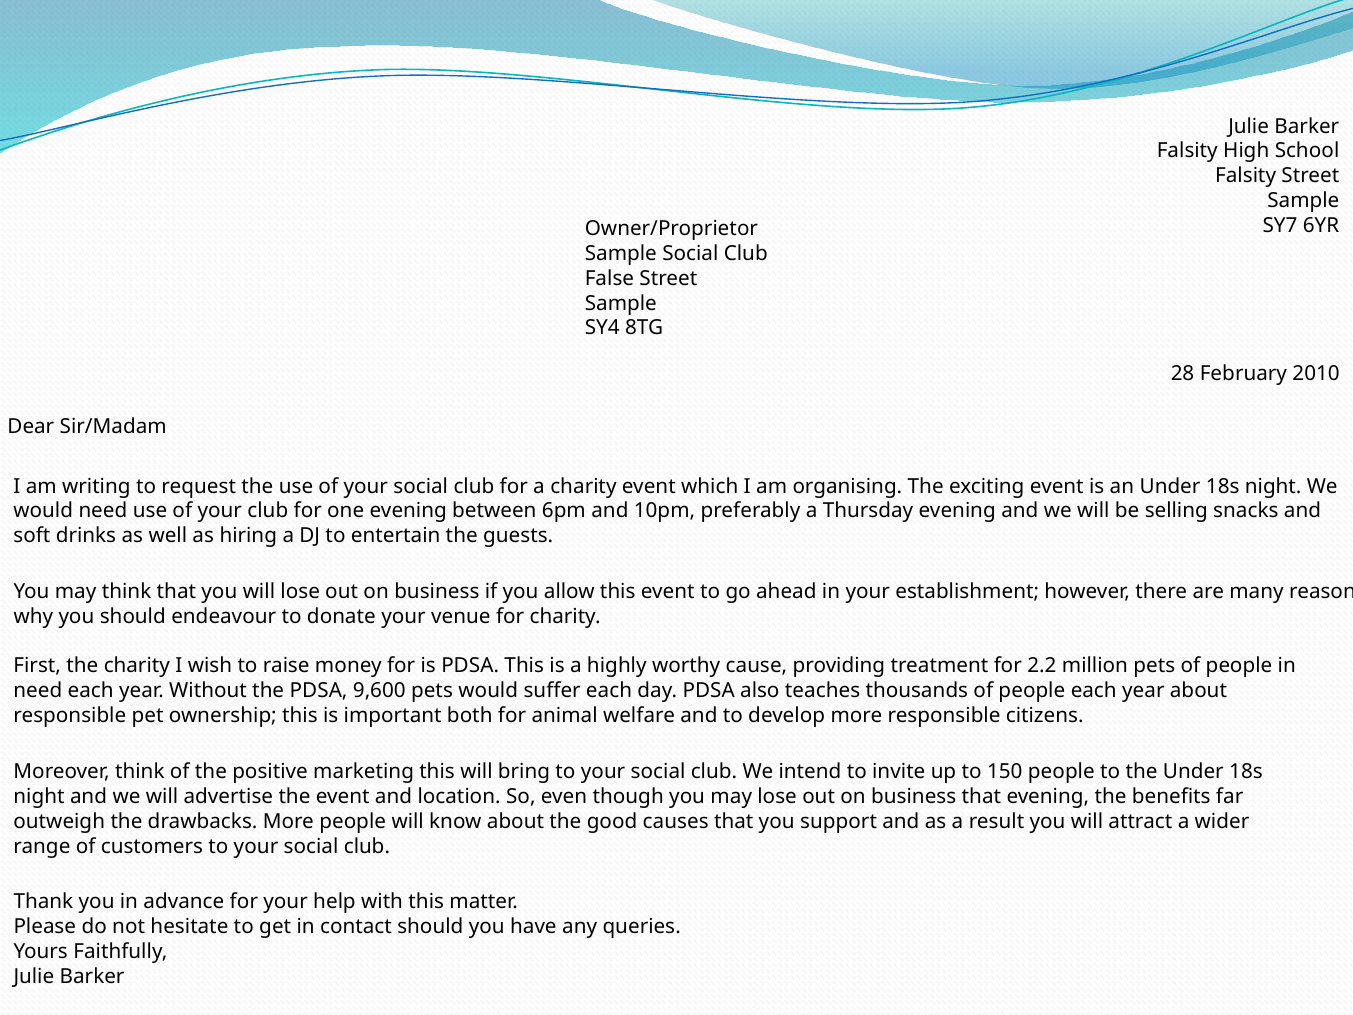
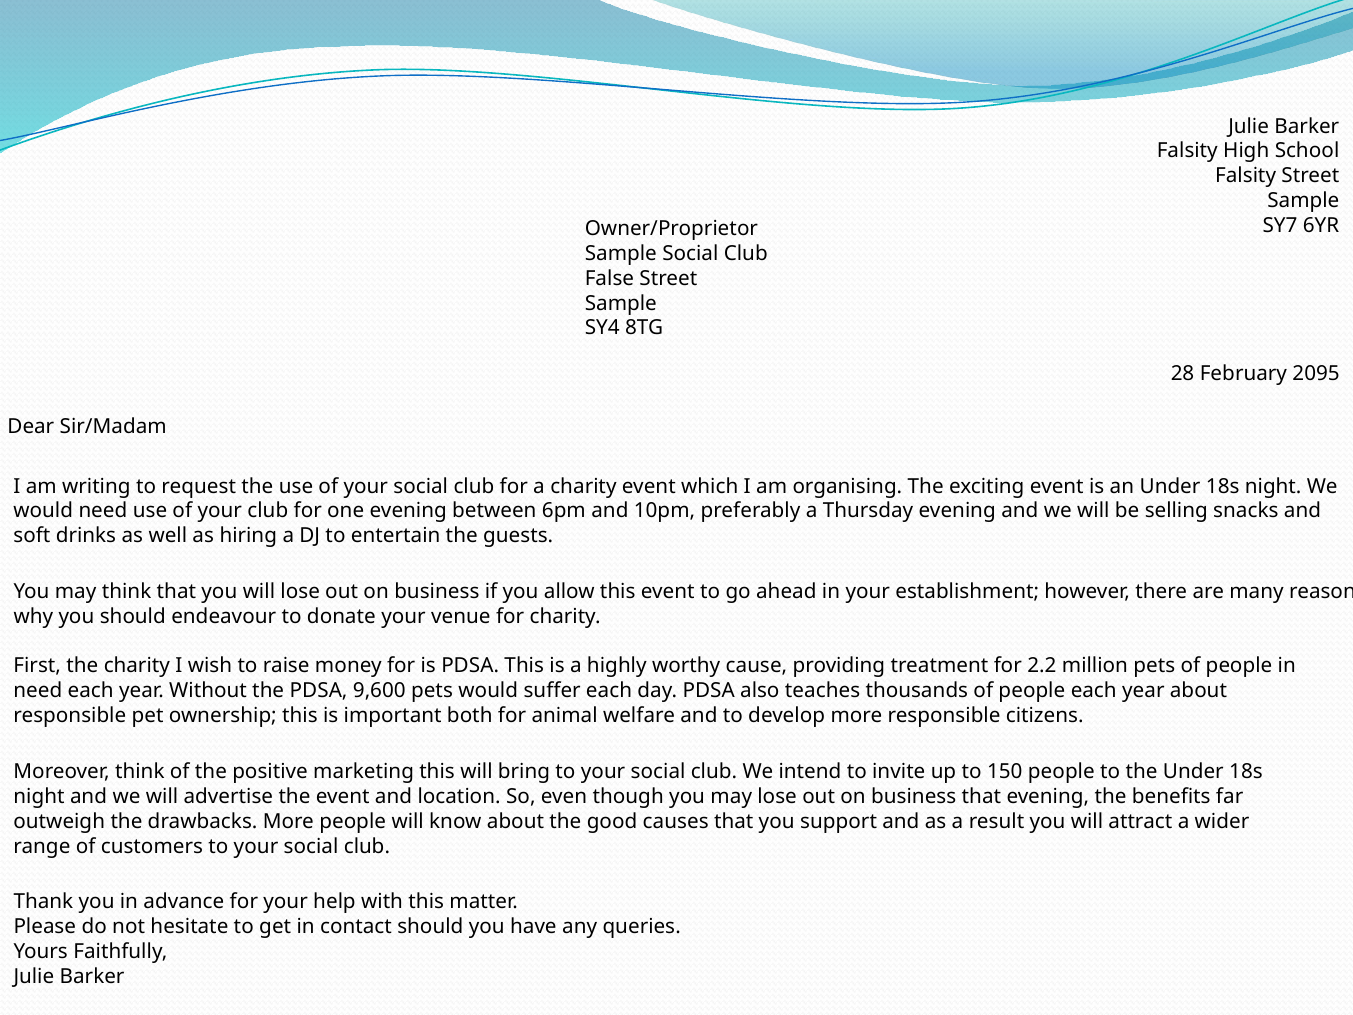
2010: 2010 -> 2095
